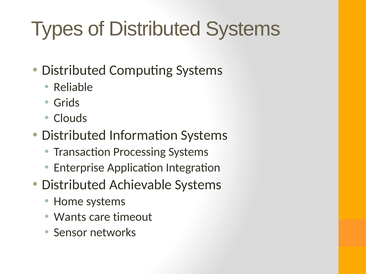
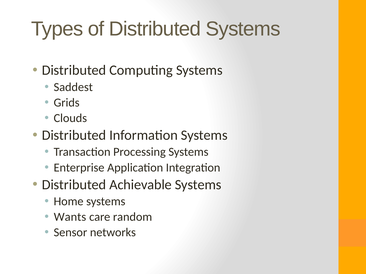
Reliable: Reliable -> Saddest
timeout: timeout -> random
